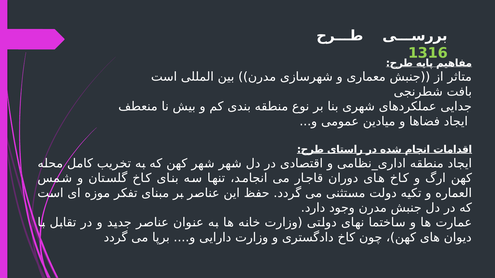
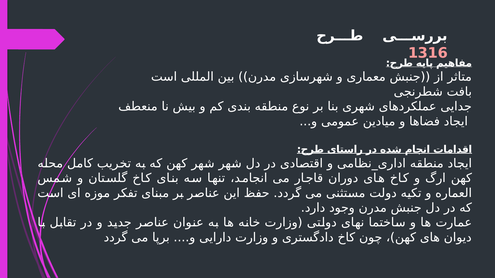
1316 colour: light green -> pink
